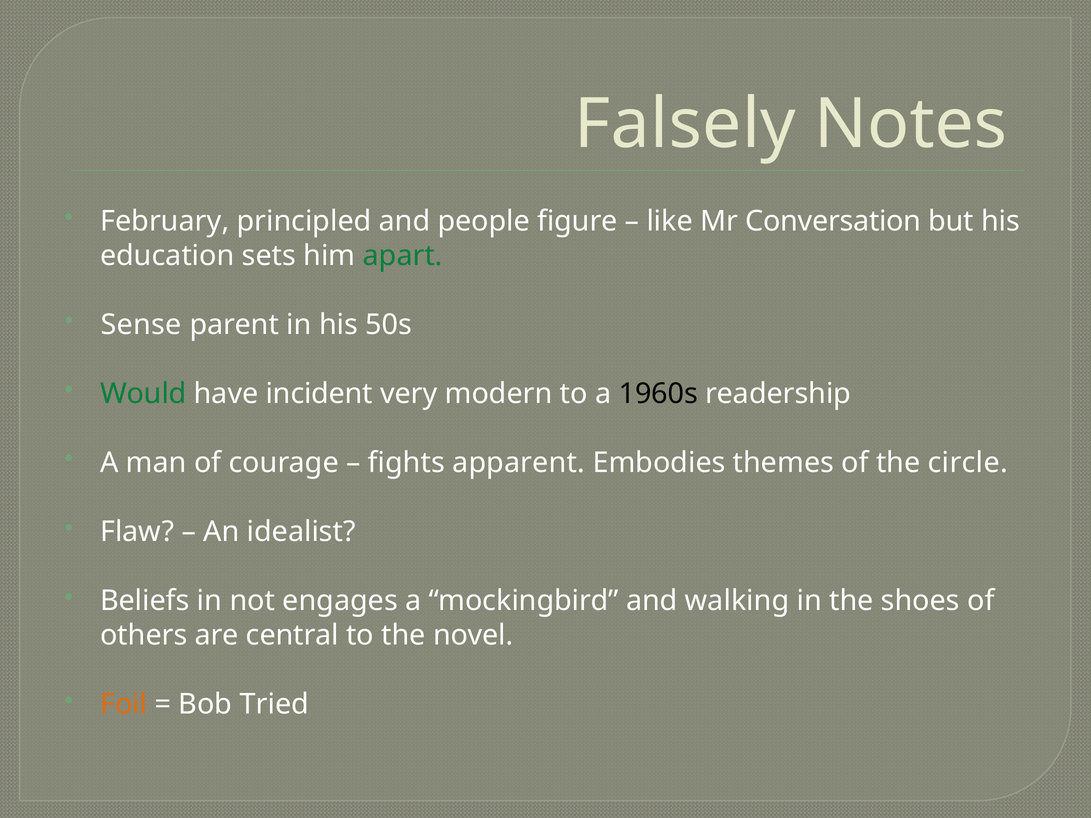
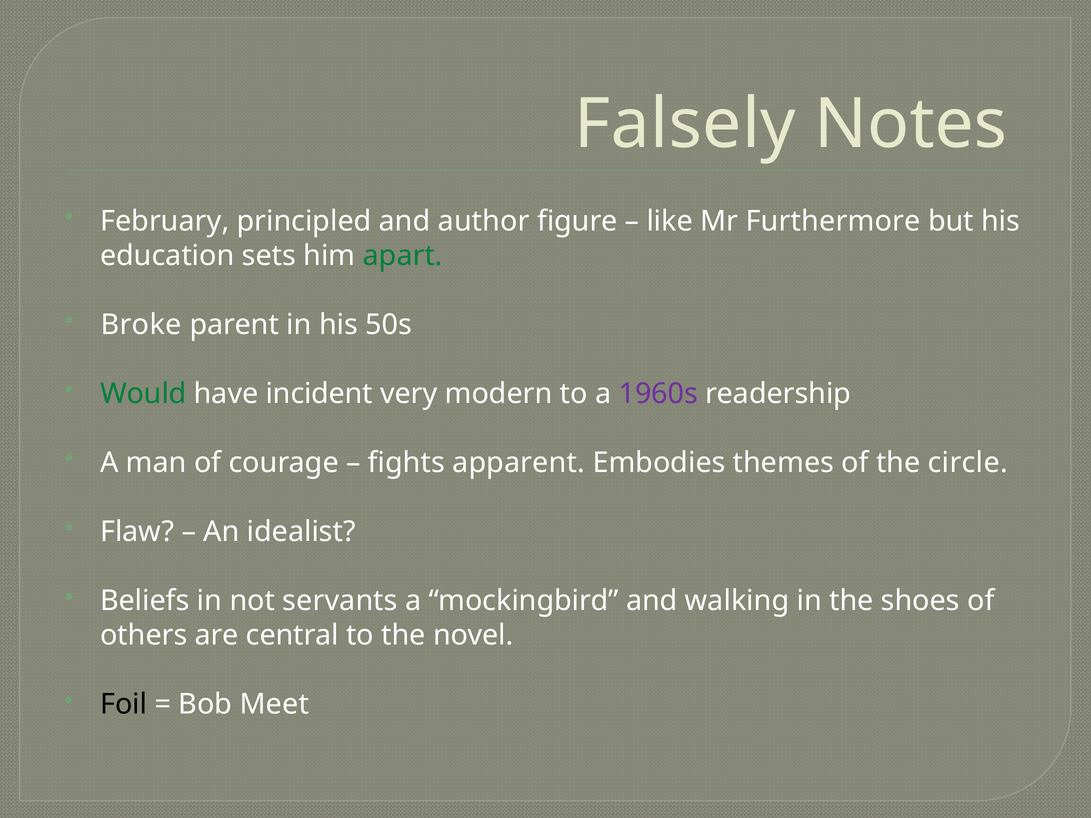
people: people -> author
Conversation: Conversation -> Furthermore
Sense: Sense -> Broke
1960s colour: black -> purple
engages: engages -> servants
Foil colour: orange -> black
Tried: Tried -> Meet
